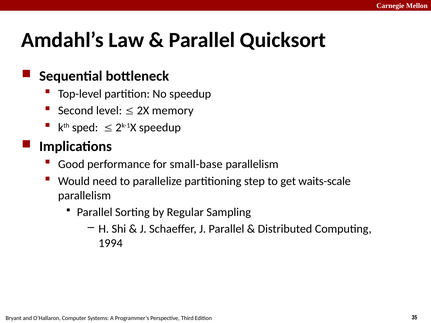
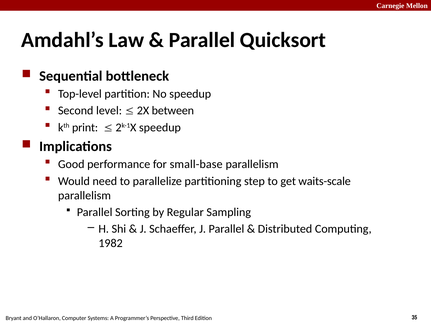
memory: memory -> between
sped: sped -> print
1994: 1994 -> 1982
